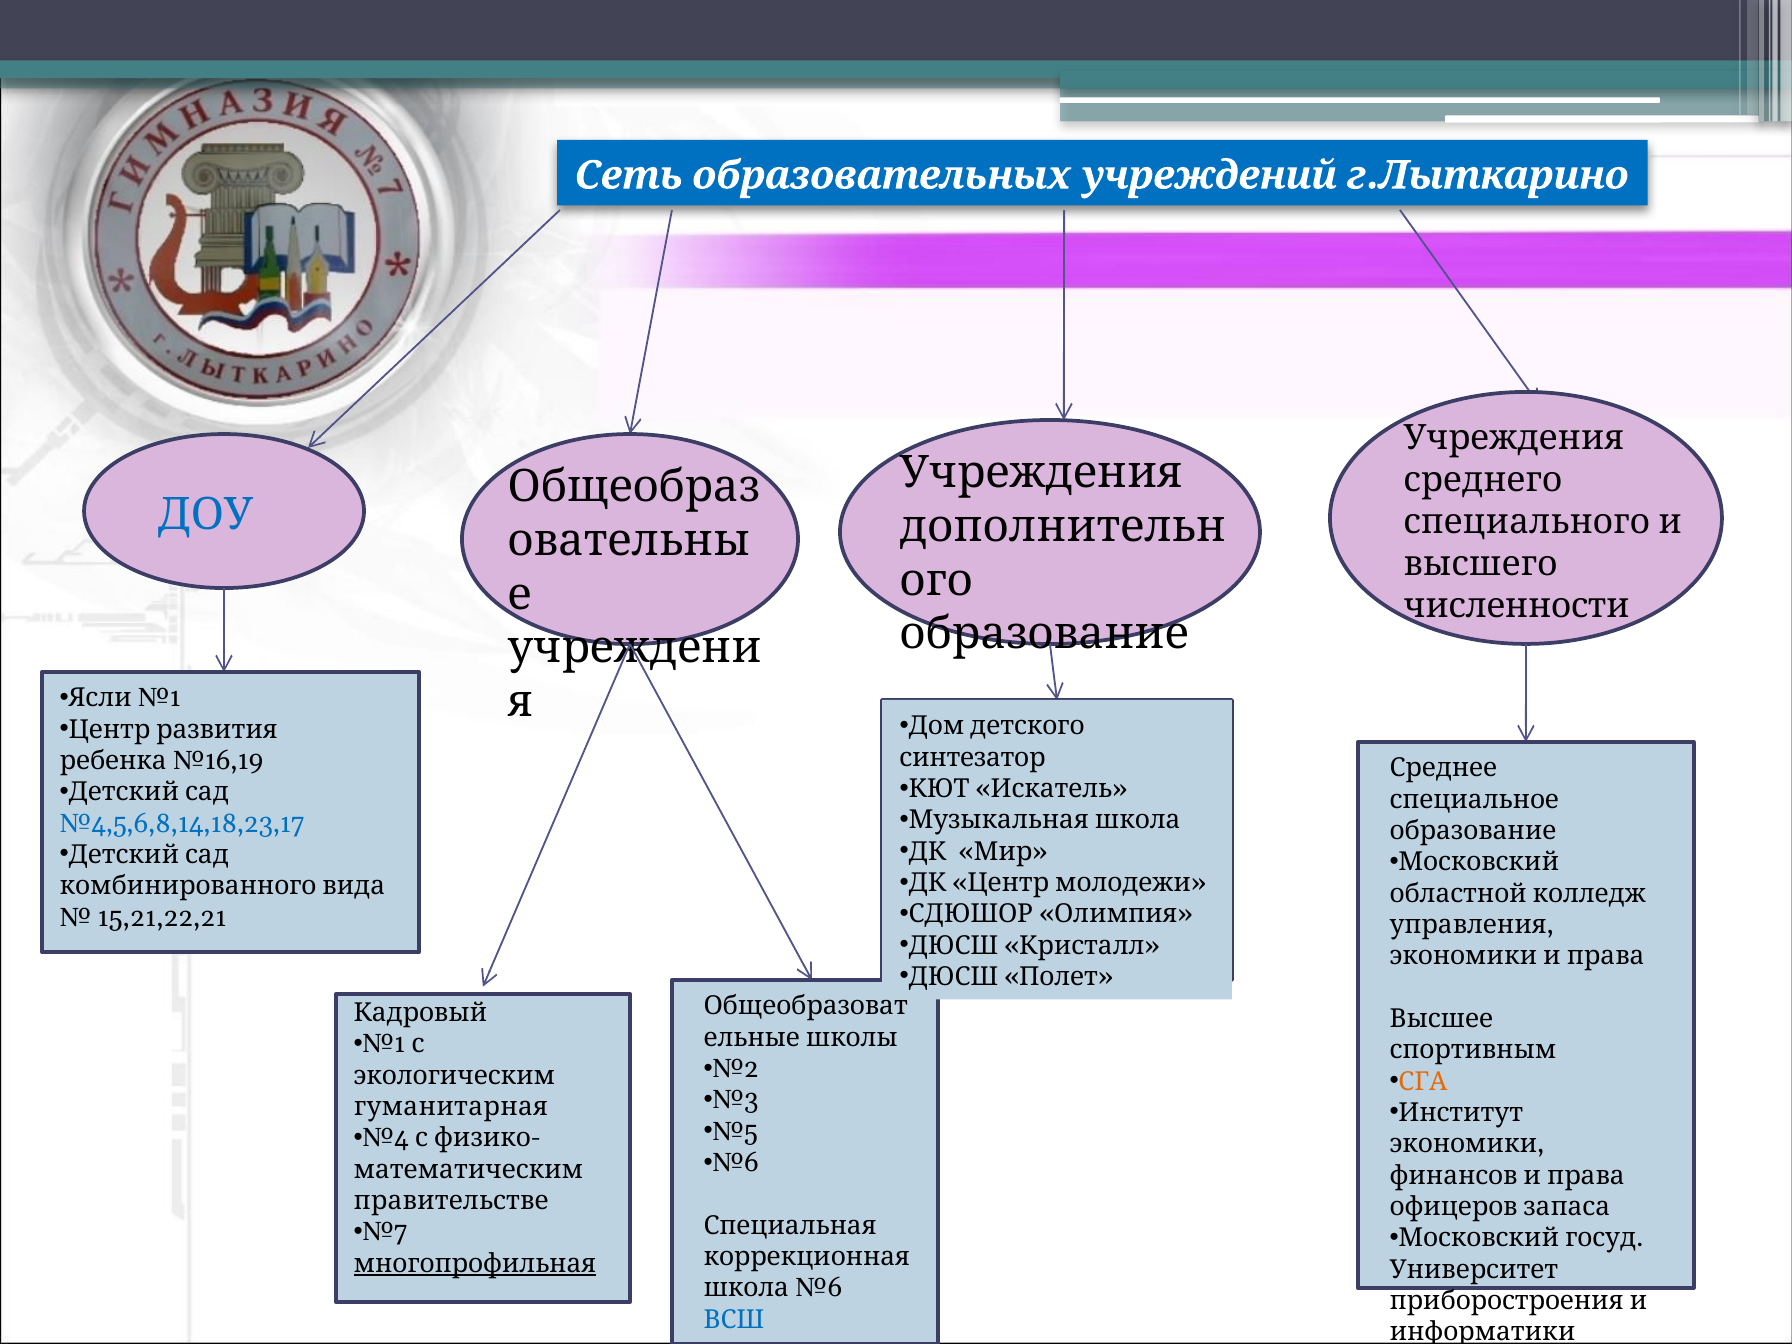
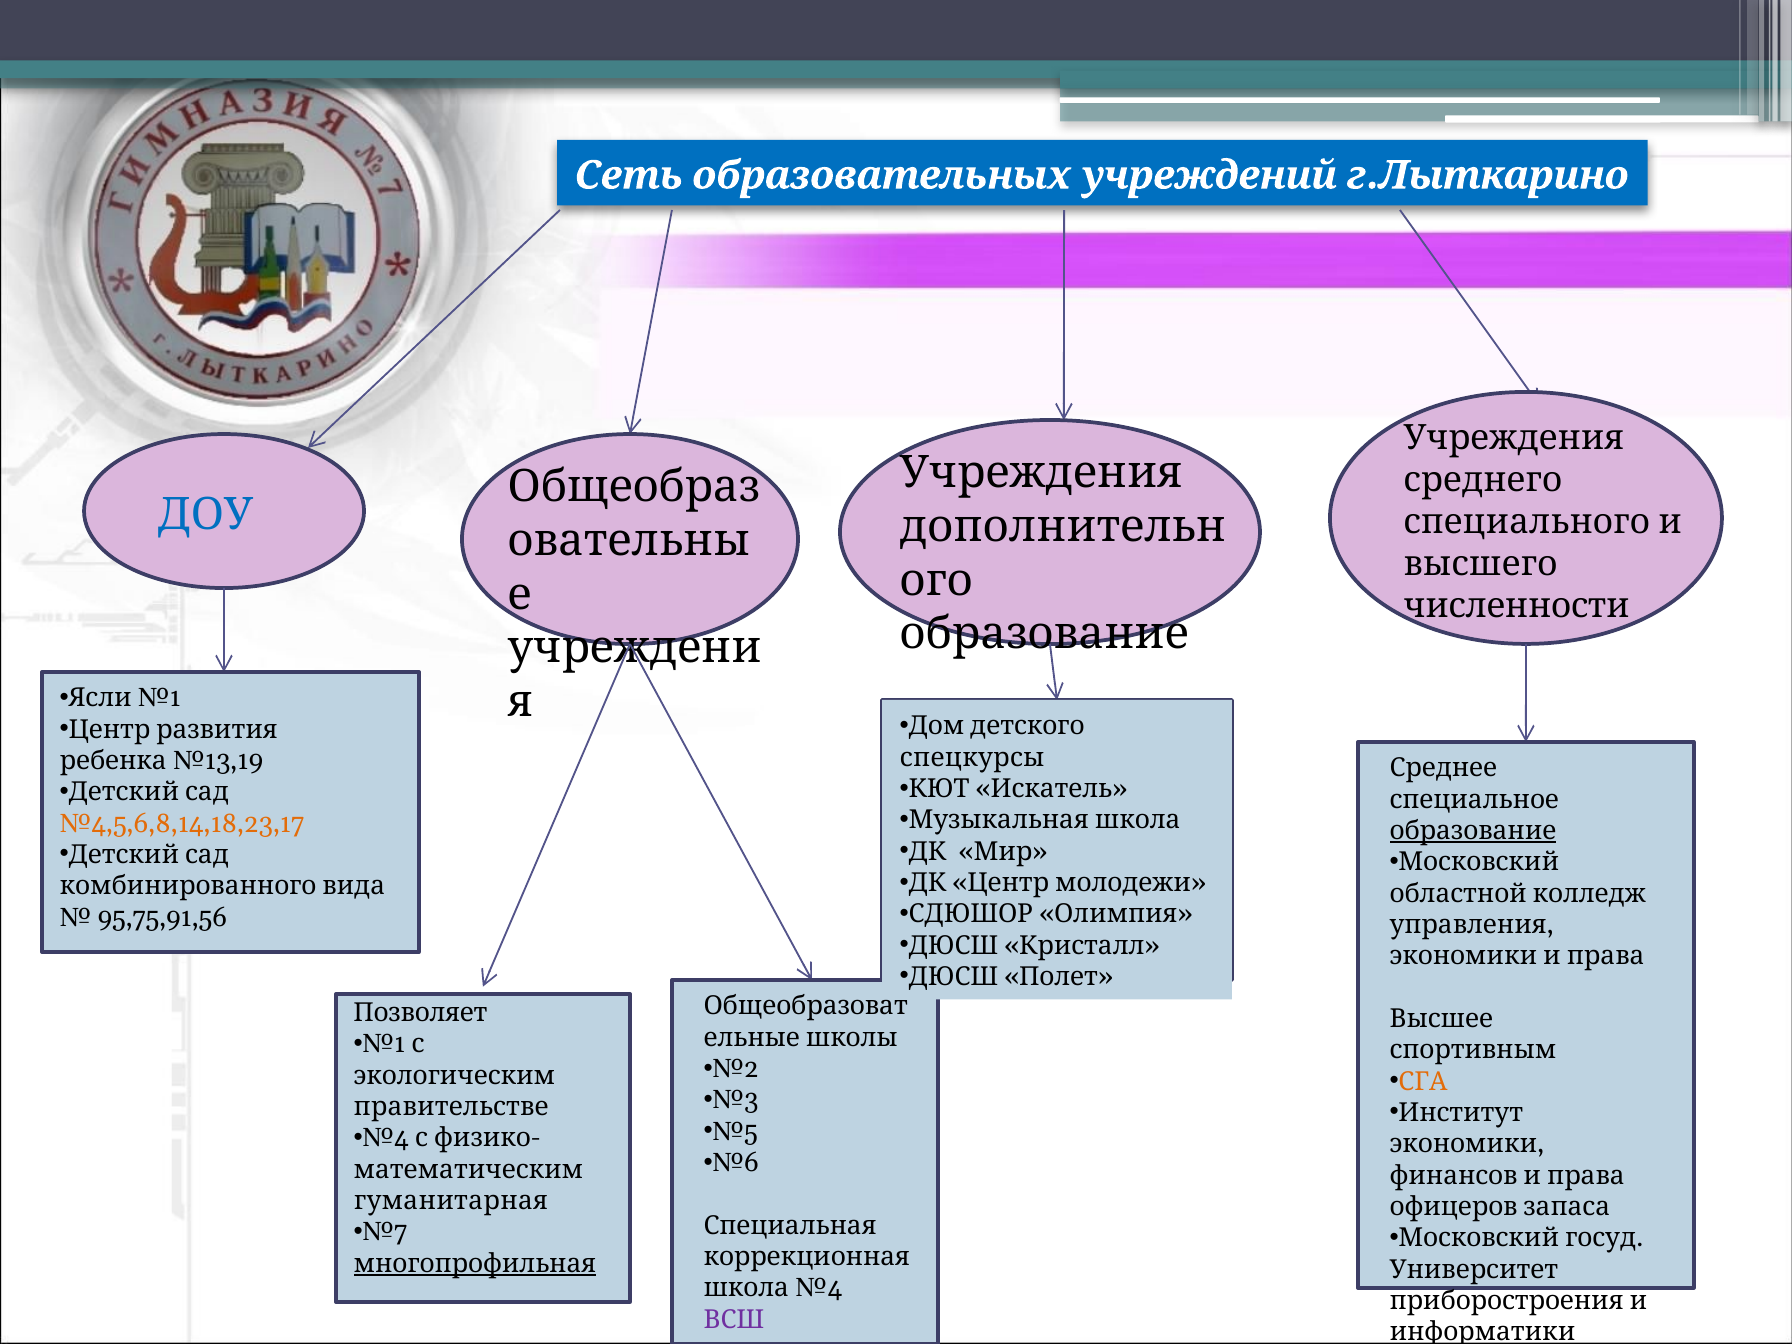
синтезатор: синтезатор -> спецкурсы
№16,19: №16,19 -> №13,19
№4,5,6,8,14,18,23,17 colour: blue -> orange
образование at (1473, 831) underline: none -> present
15,21,22,21: 15,21,22,21 -> 95,75,91,56
Кадровый: Кадровый -> Позволяет
гуманитарная: гуманитарная -> правительстве
правительстве: правительстве -> гуманитарная
№6 at (819, 1288): №6 -> №4
ВСШ colour: blue -> purple
